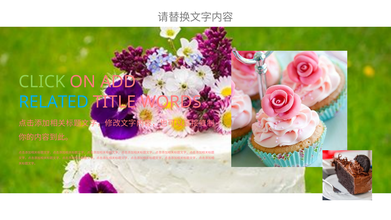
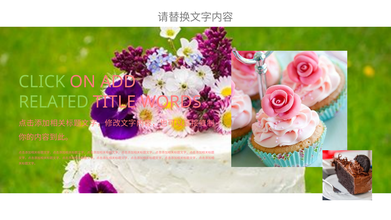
RELATED colour: light blue -> light green
